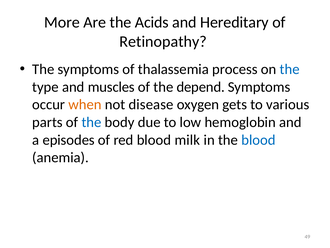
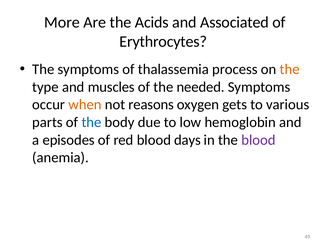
Hereditary: Hereditary -> Associated
Retinopathy: Retinopathy -> Erythrocytes
the at (290, 69) colour: blue -> orange
depend: depend -> needed
disease: disease -> reasons
milk: milk -> days
blood at (258, 140) colour: blue -> purple
